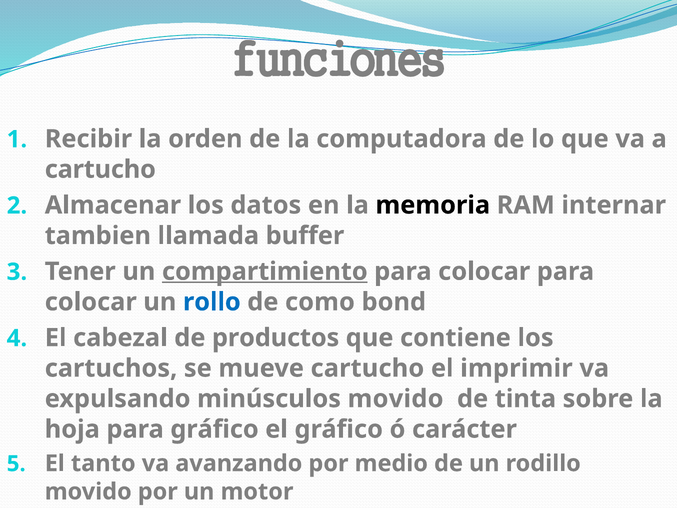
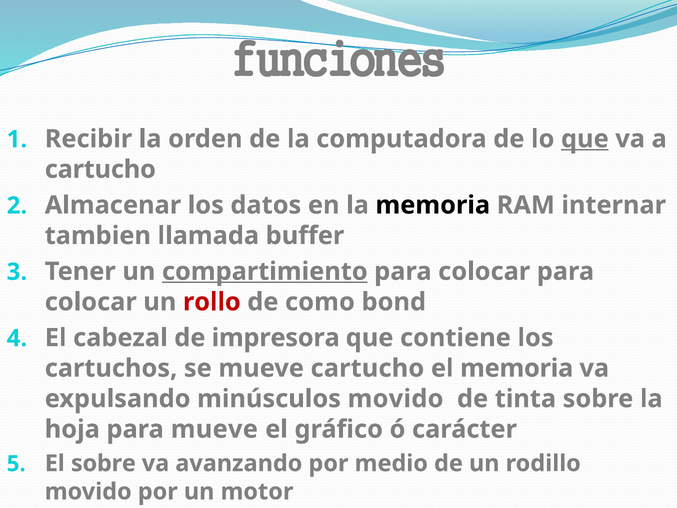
que at (585, 139) underline: none -> present
rollo colour: blue -> red
productos: productos -> impresora
el imprimir: imprimir -> memoria
para gráfico: gráfico -> mueve
El tanto: tanto -> sobre
